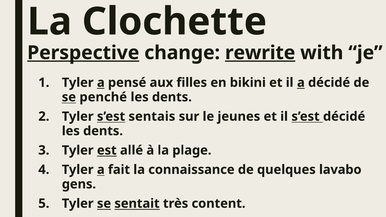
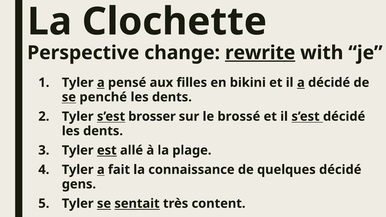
Perspective underline: present -> none
sentais: sentais -> brosser
jeunes: jeunes -> brossé
quelques lavabo: lavabo -> décidé
